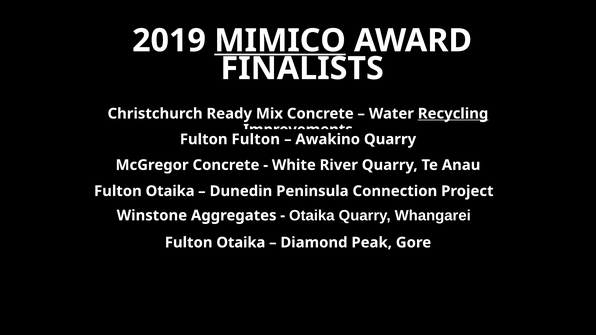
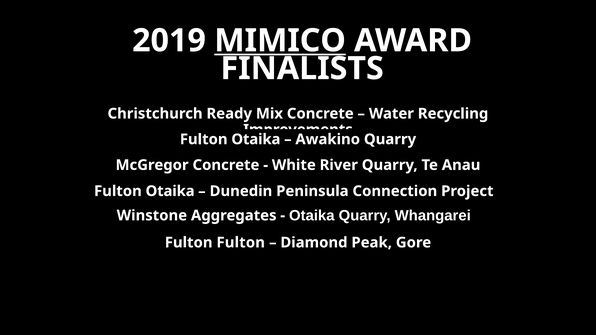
Recycling underline: present -> none
Fulton at (256, 139): Fulton -> Otaika
Otaika at (241, 243): Otaika -> Fulton
